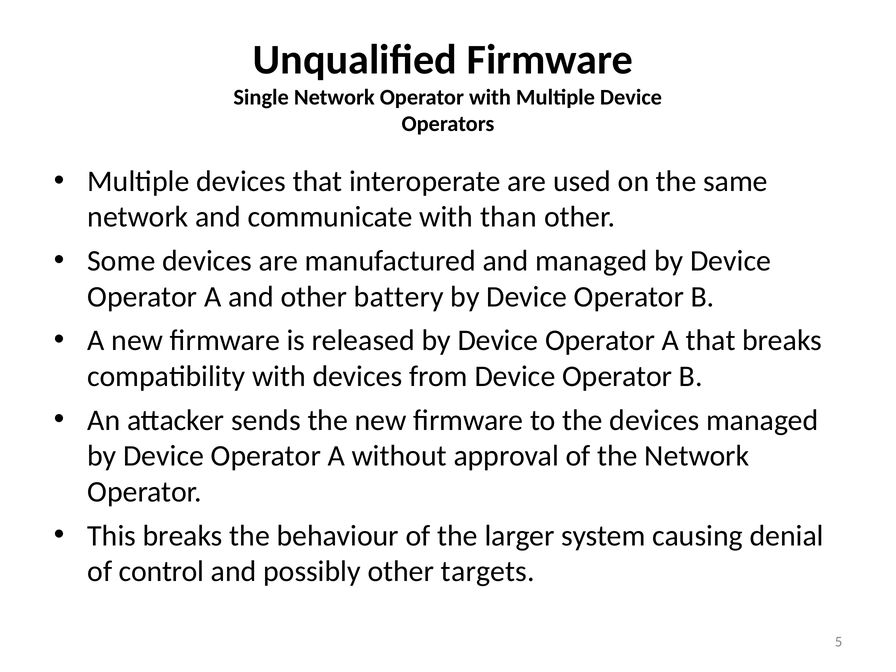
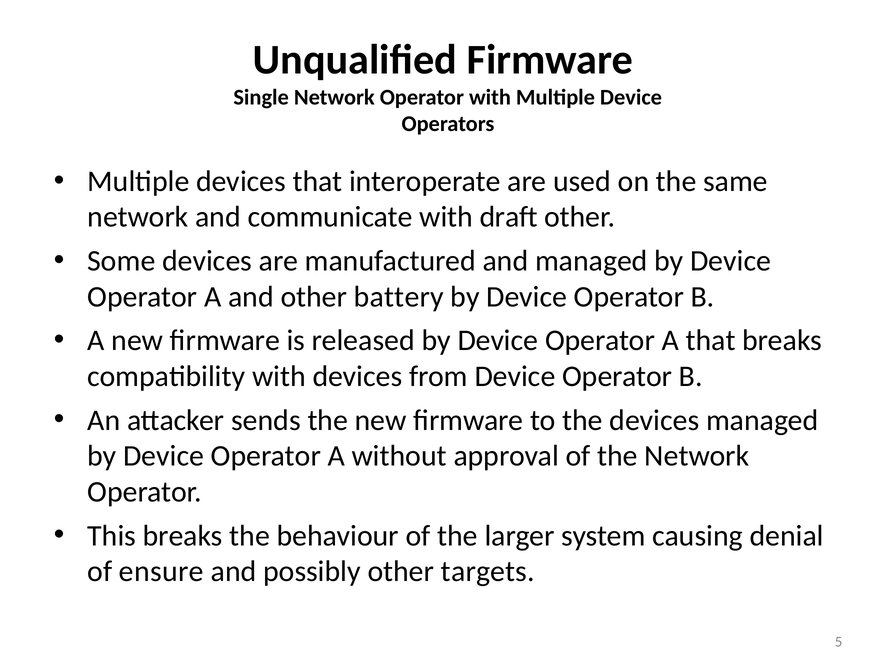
than: than -> draft
control: control -> ensure
